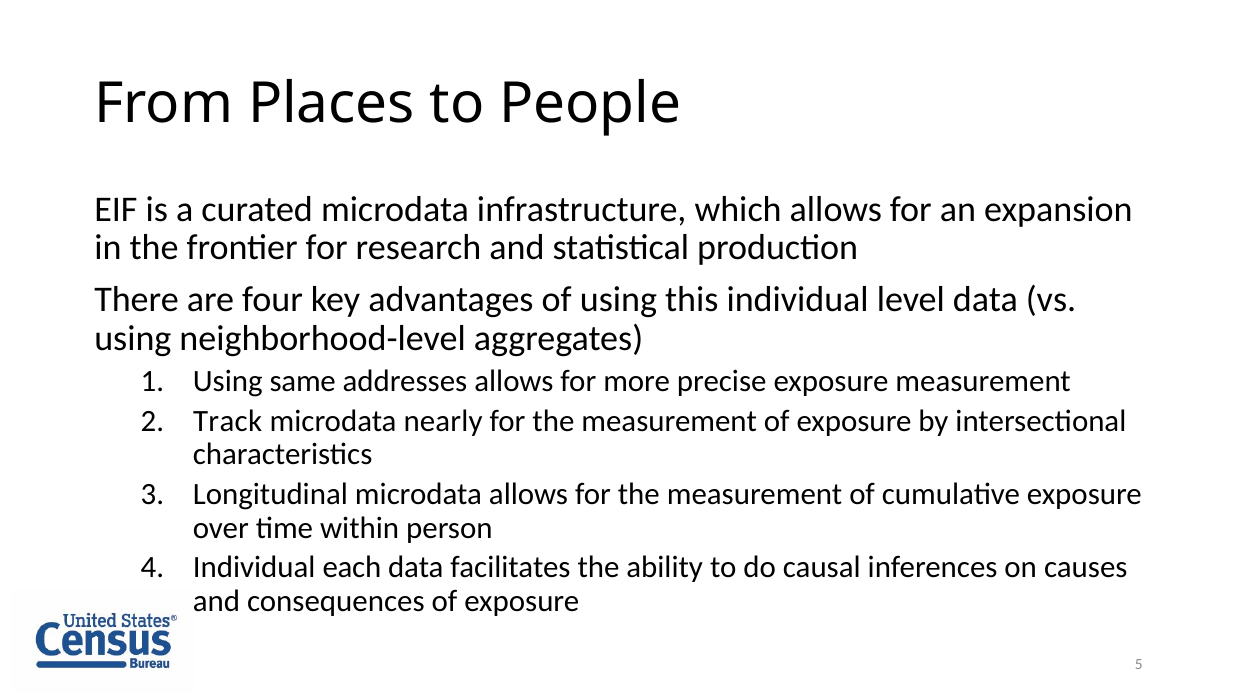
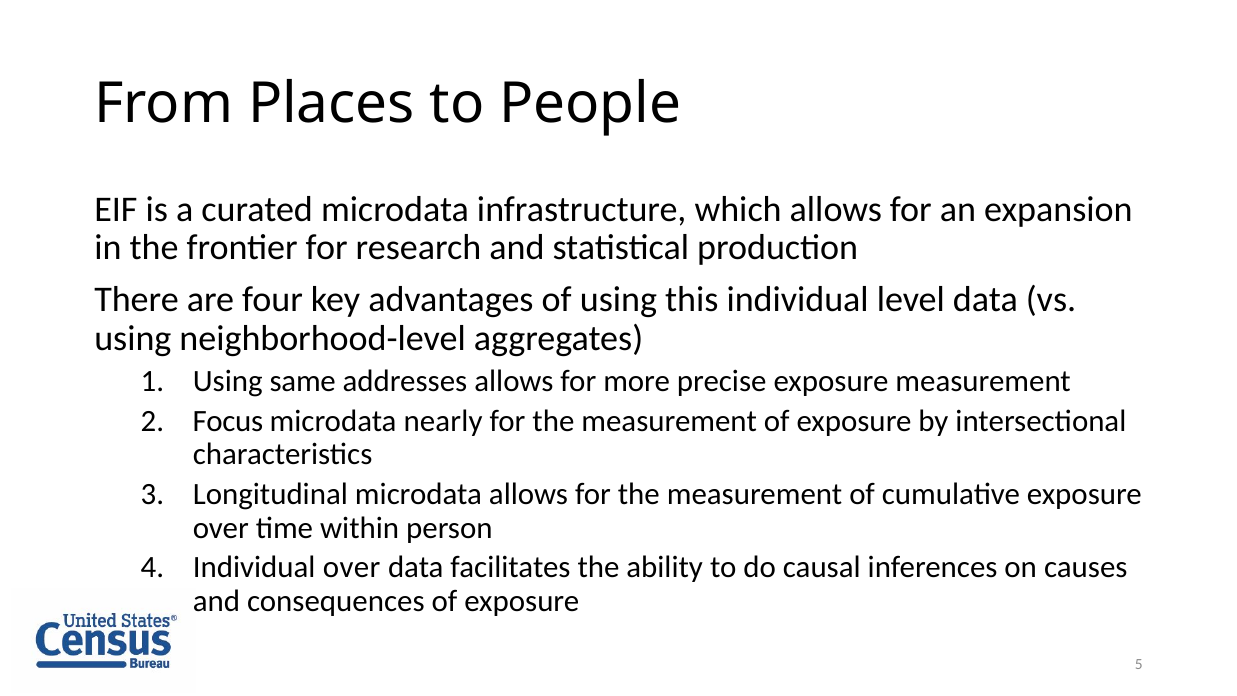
Track: Track -> Focus
Individual each: each -> over
